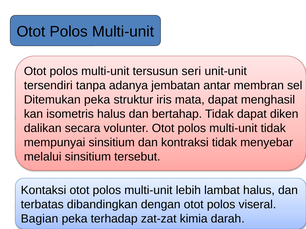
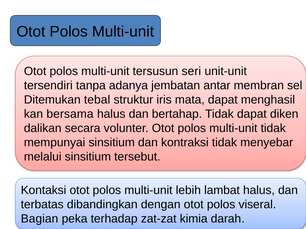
Ditemukan peka: peka -> tebal
isometris: isometris -> bersama
